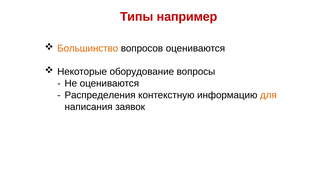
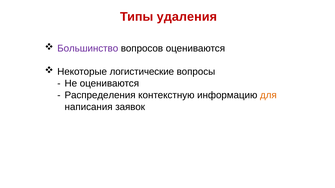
например: например -> удаления
Большинство colour: orange -> purple
оборудование: оборудование -> логистические
